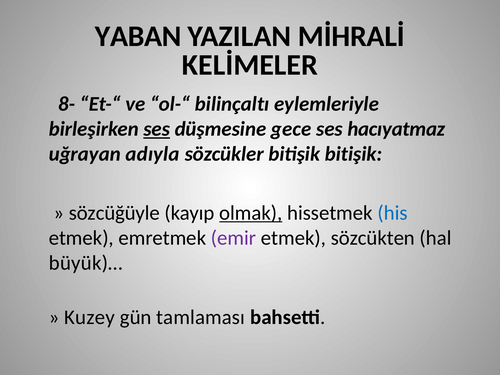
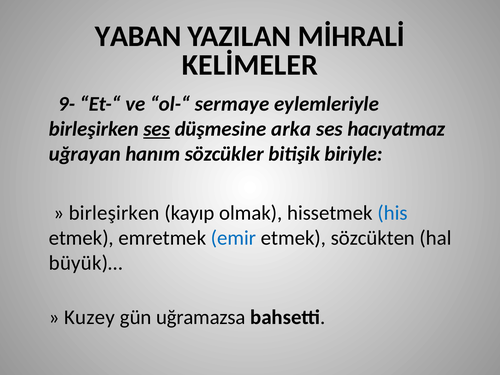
8-: 8- -> 9-
bilinçaltı: bilinçaltı -> sermaye
gece: gece -> arka
adıyla: adıyla -> hanım
bitişik bitişik: bitişik -> biriyle
sözcüğüyle at (114, 213): sözcüğüyle -> birleşirken
olmak underline: present -> none
emir colour: purple -> blue
tamlaması: tamlaması -> uğramazsa
